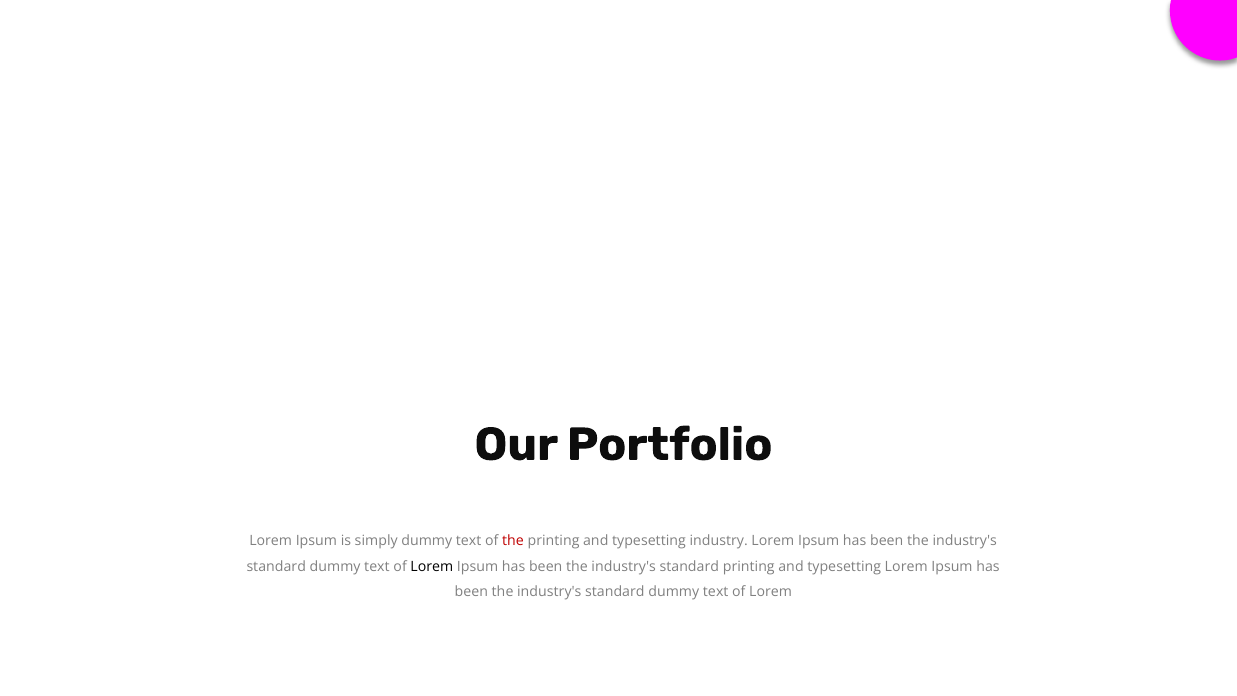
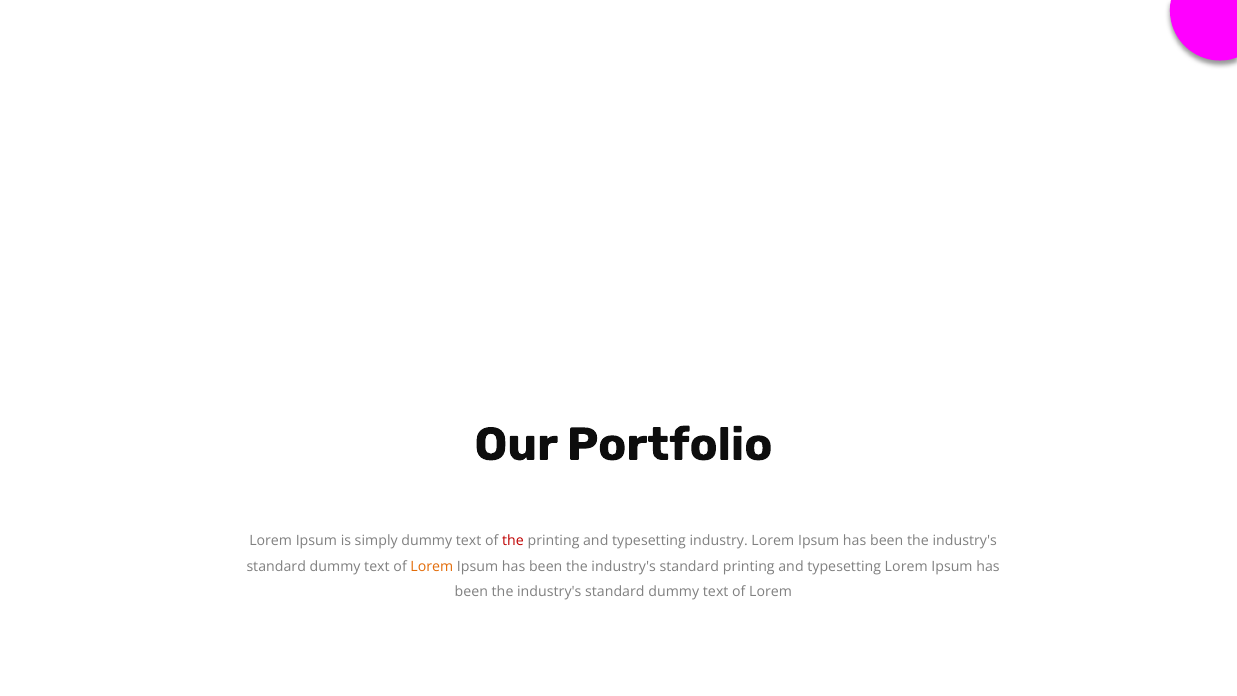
Lorem at (432, 566) colour: black -> orange
